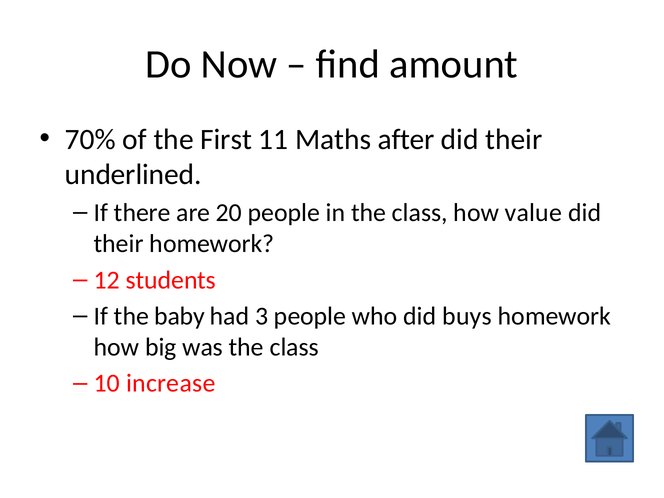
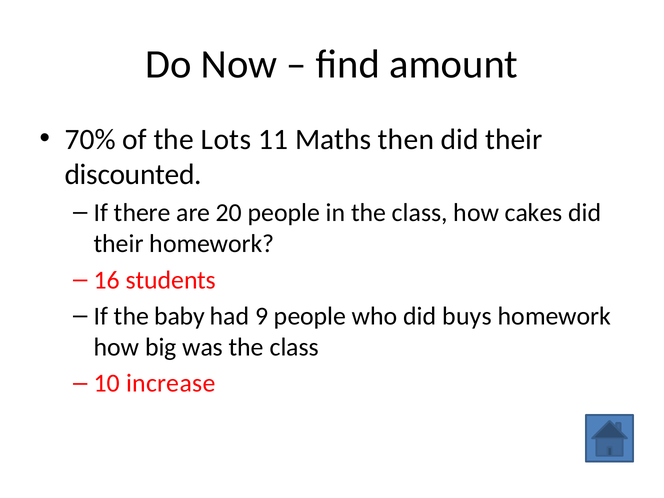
First: First -> Lots
after: after -> then
underlined: underlined -> discounted
value: value -> cakes
12: 12 -> 16
3: 3 -> 9
